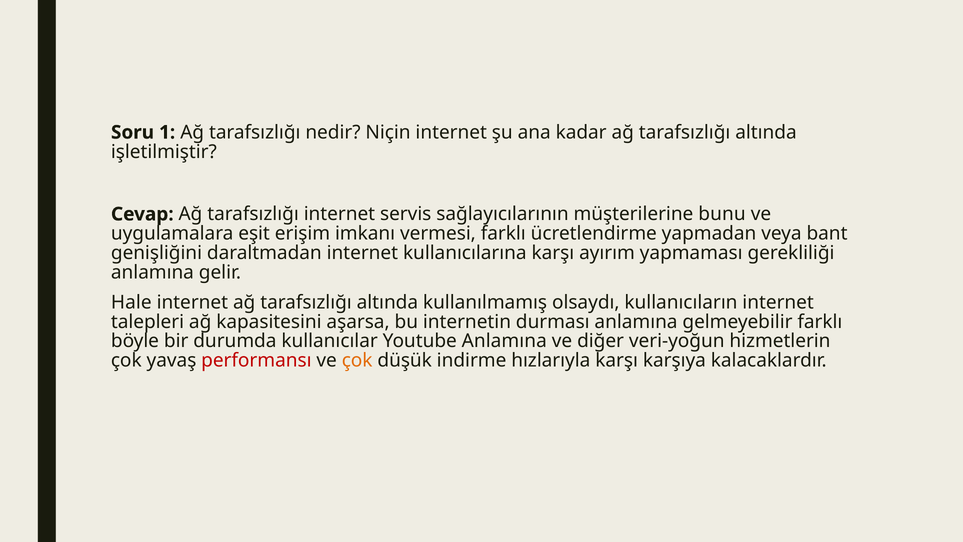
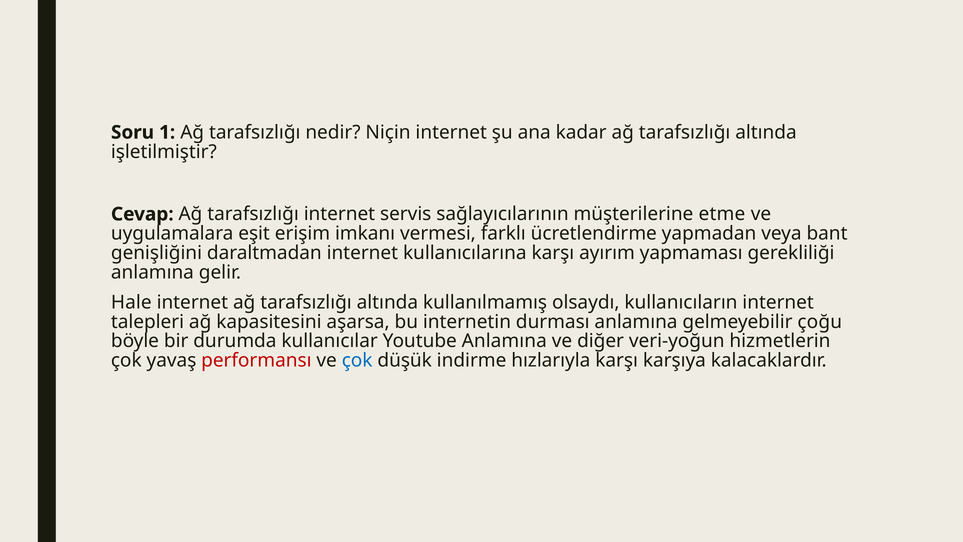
bunu: bunu -> etme
gelmeyebilir farklı: farklı -> çoğu
çok at (357, 360) colour: orange -> blue
